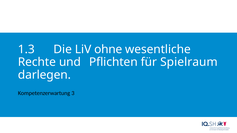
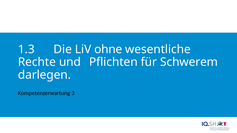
Spielraum: Spielraum -> Schwerem
